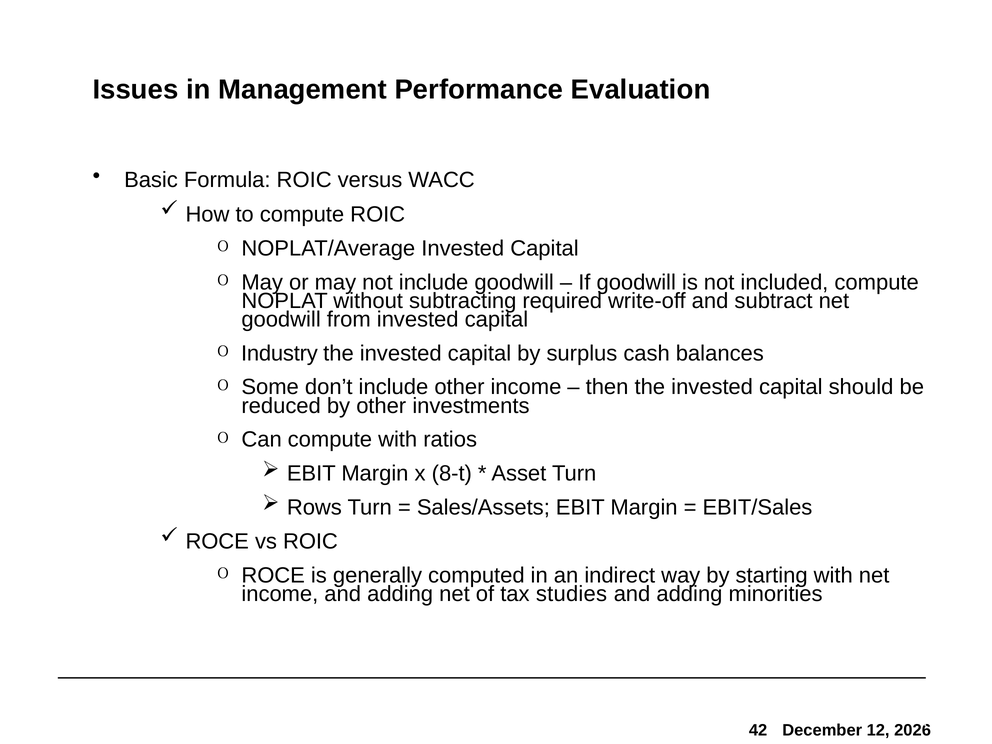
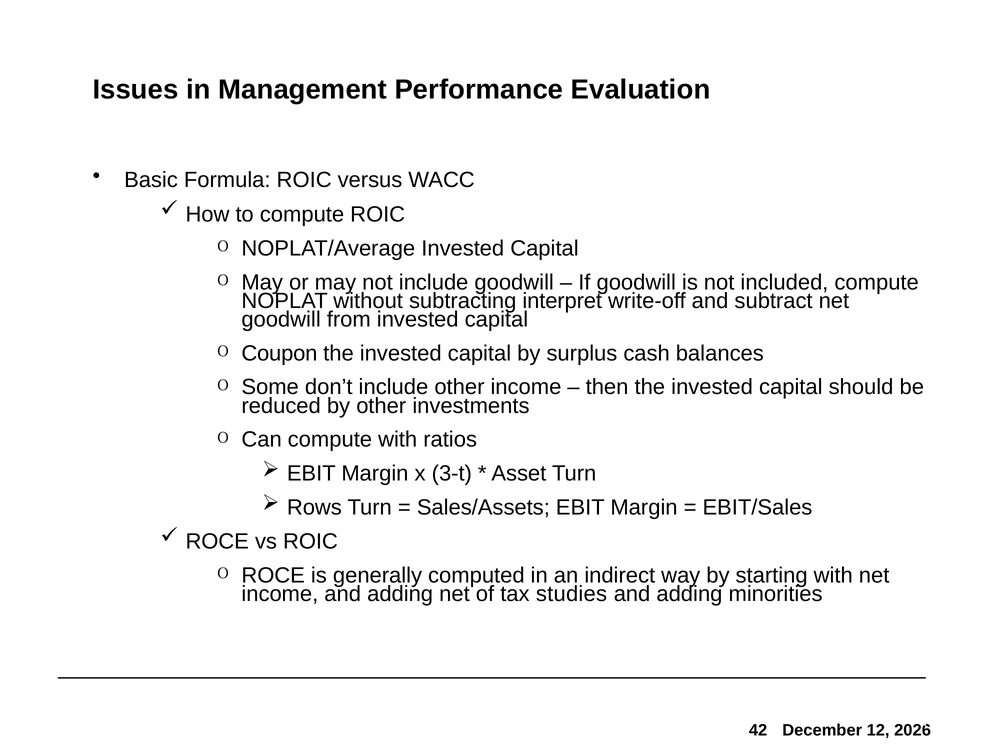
required: required -> interpret
Industry: Industry -> Coupon
8-t: 8-t -> 3-t
